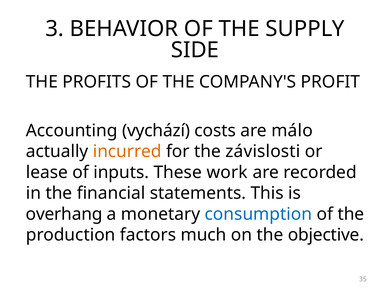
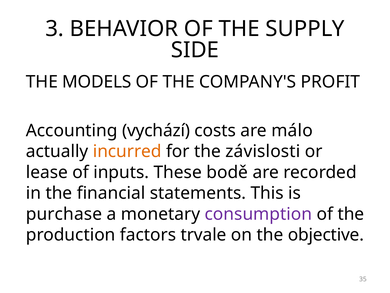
PROFITS: PROFITS -> MODELS
work: work -> bodě
overhang: overhang -> purchase
consumption colour: blue -> purple
much: much -> trvale
